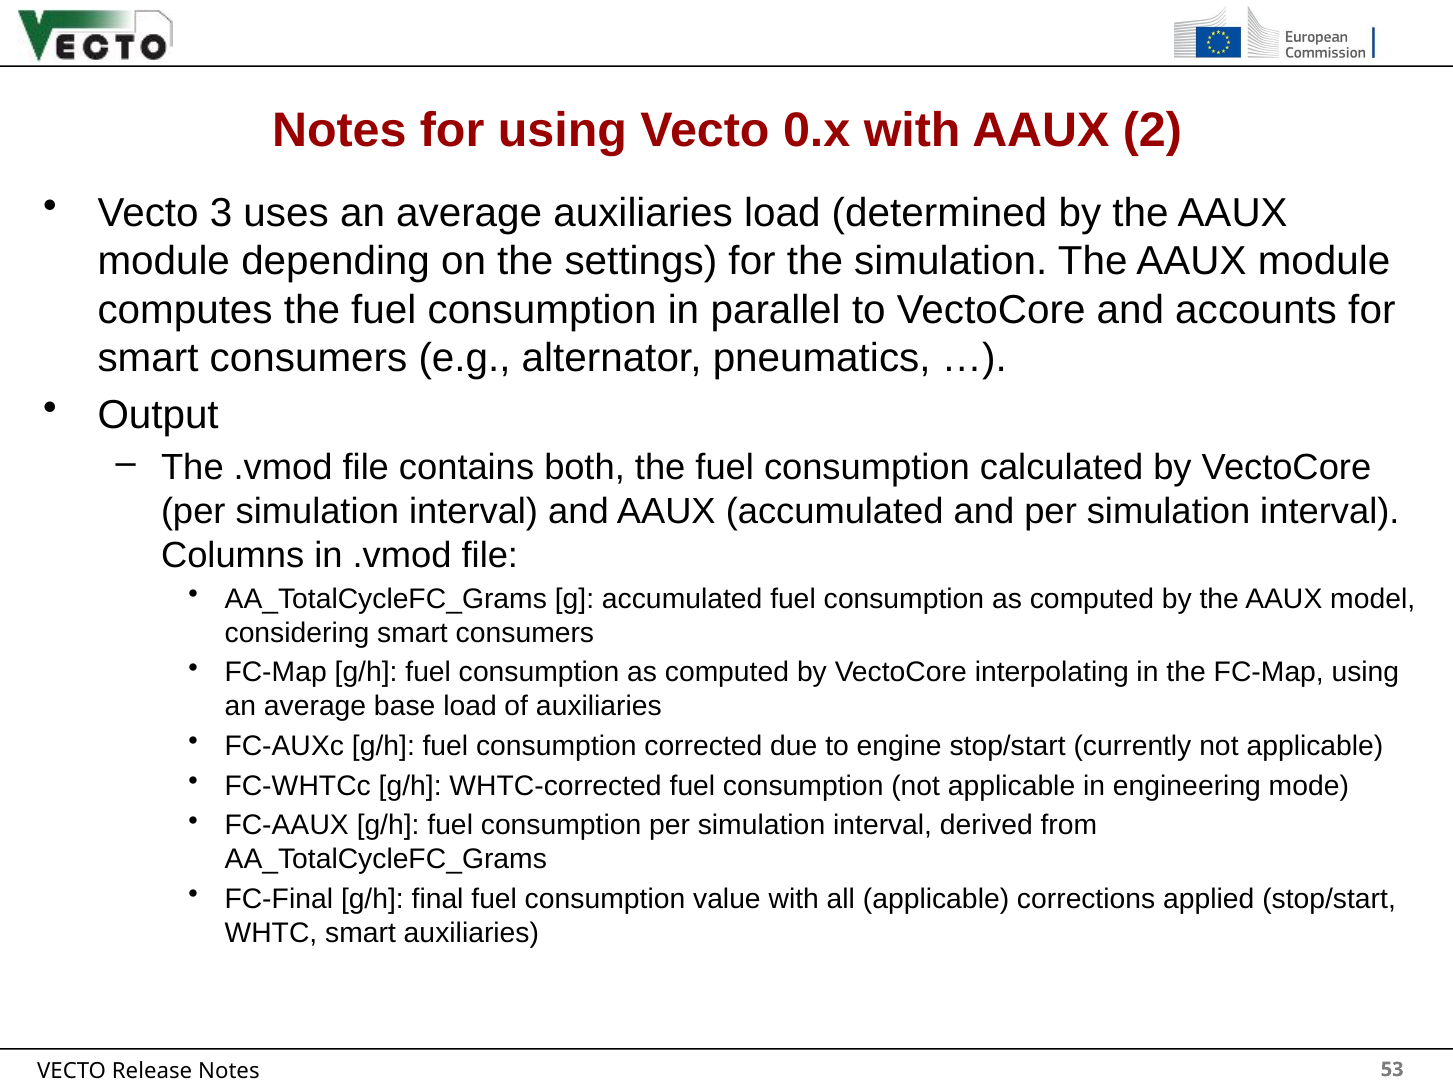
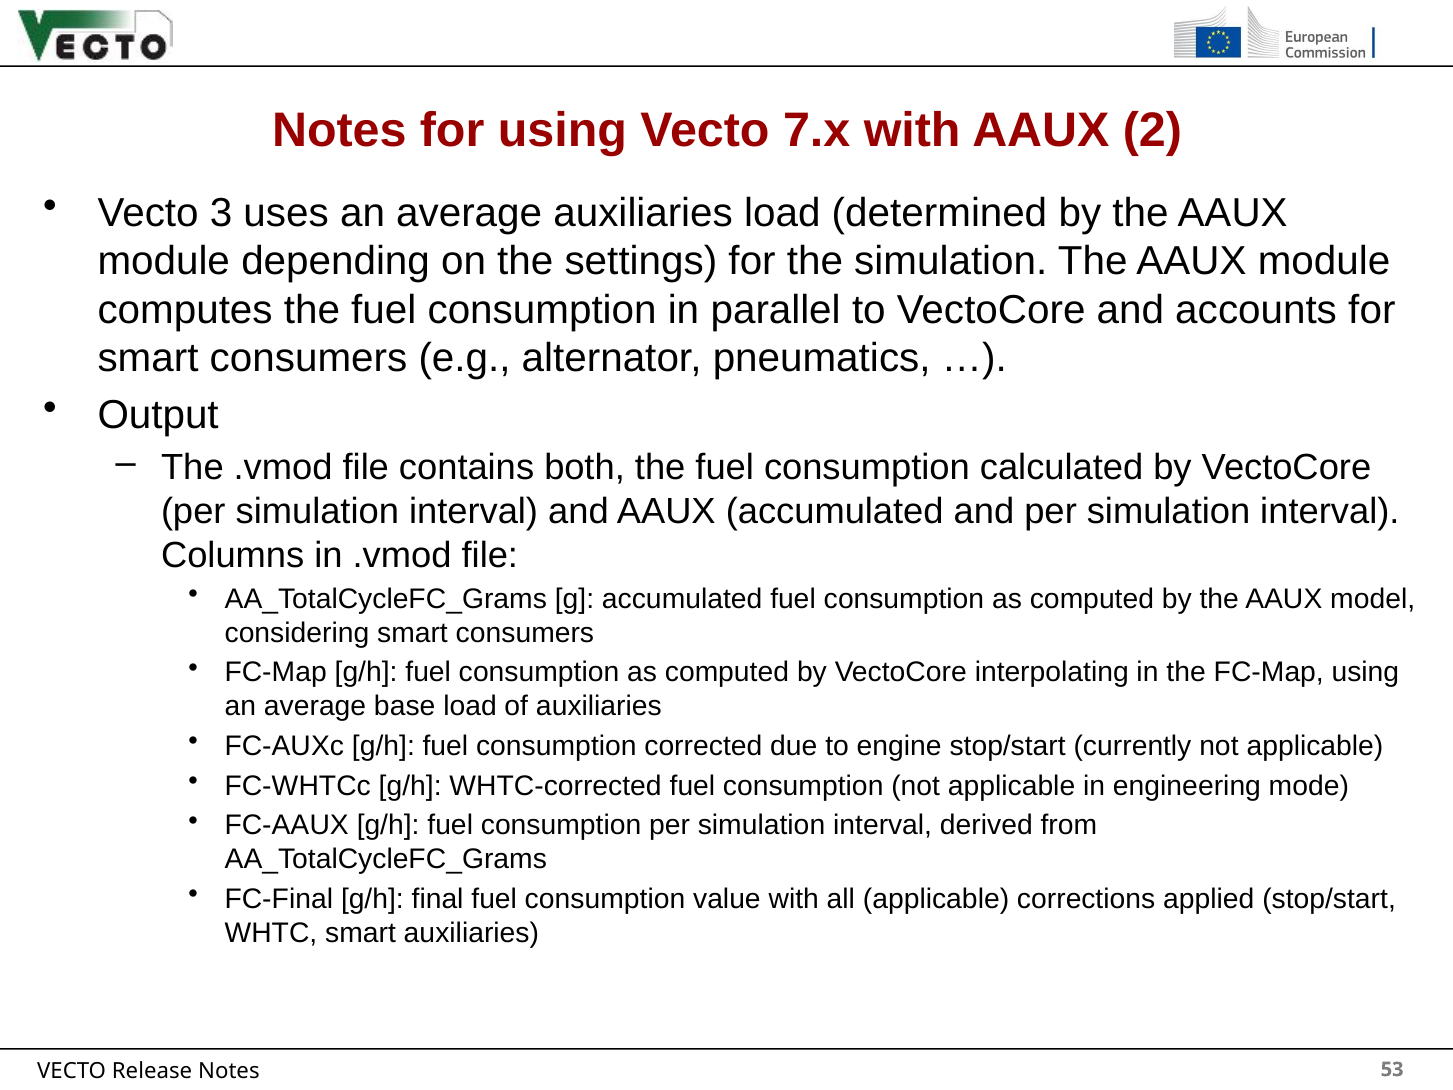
0.x: 0.x -> 7.x
